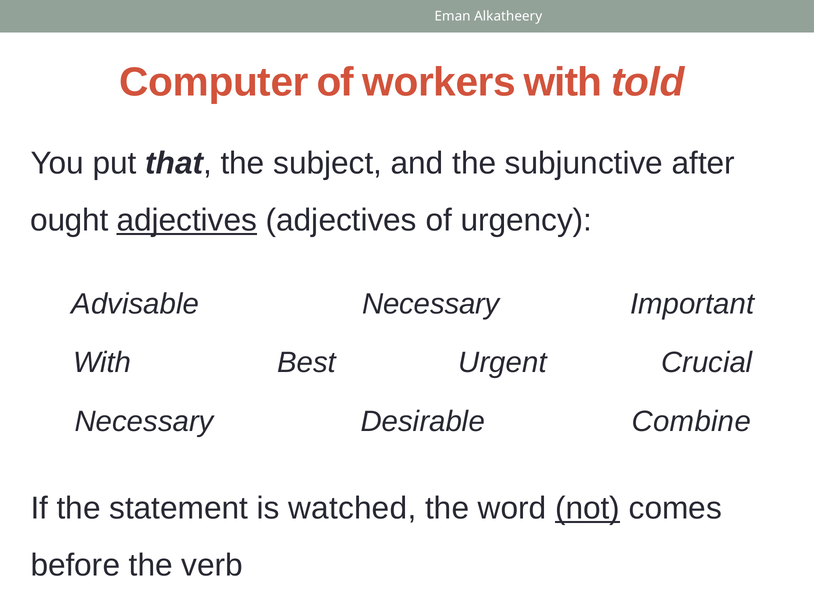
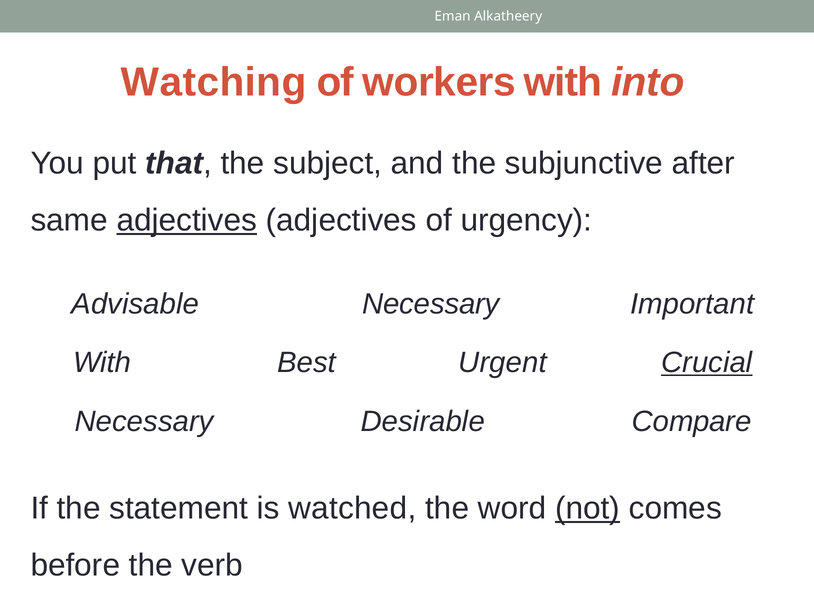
Computer: Computer -> Watching
told: told -> into
ought: ought -> same
Crucial underline: none -> present
Combine: Combine -> Compare
